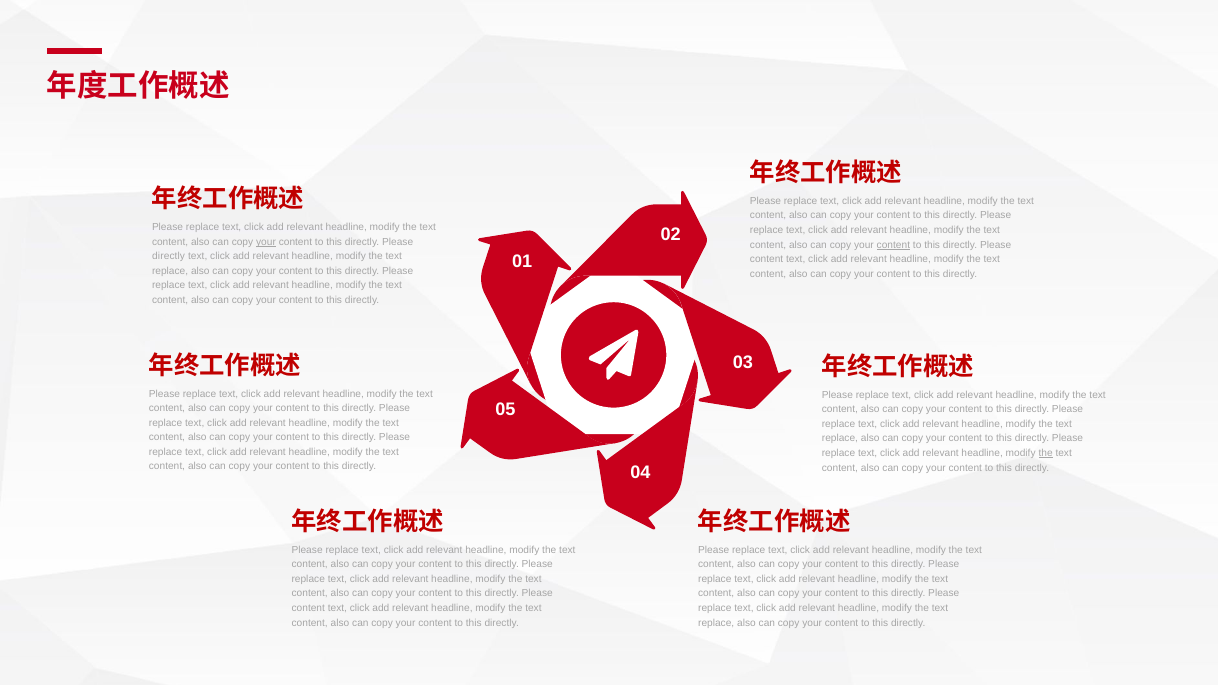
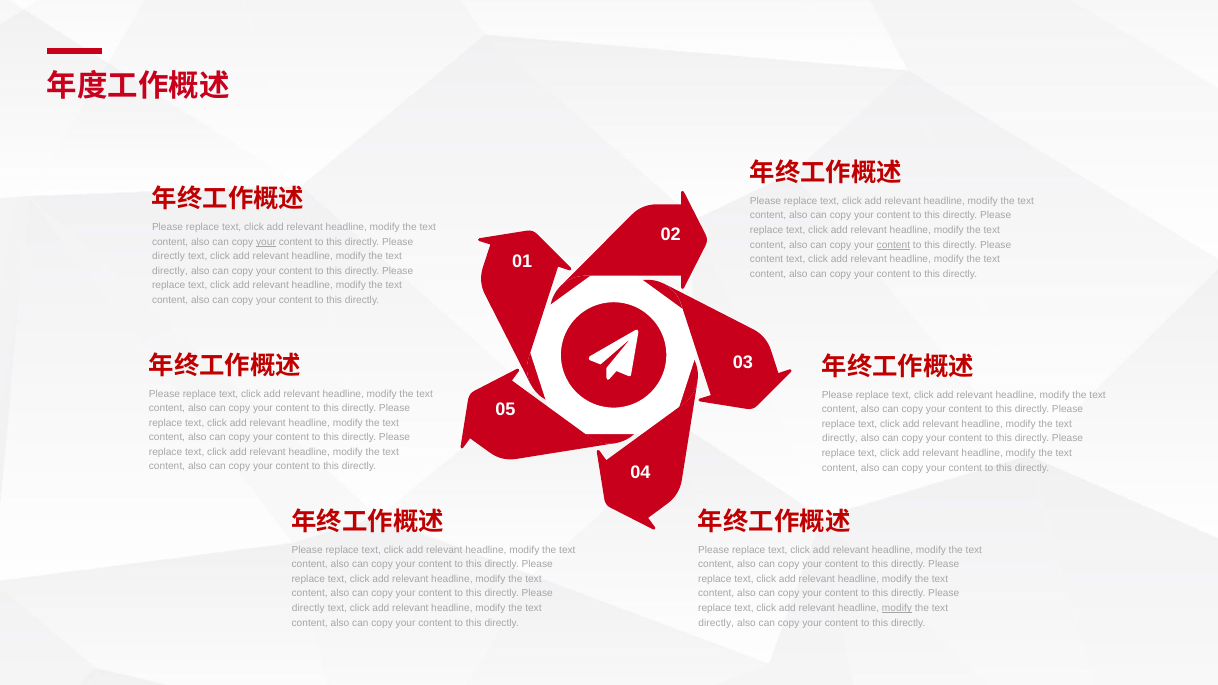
replace at (170, 271): replace -> directly
replace at (840, 439): replace -> directly
the at (1046, 453) underline: present -> none
content at (308, 608): content -> directly
modify at (897, 608) underline: none -> present
replace at (716, 623): replace -> directly
